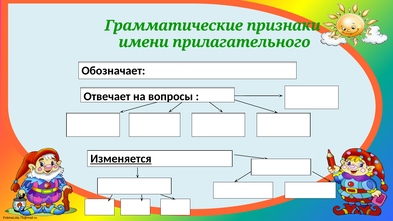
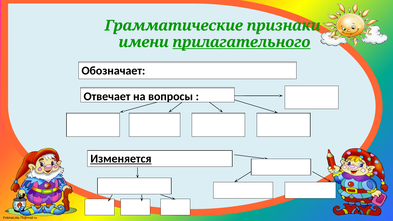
прилагательного underline: none -> present
